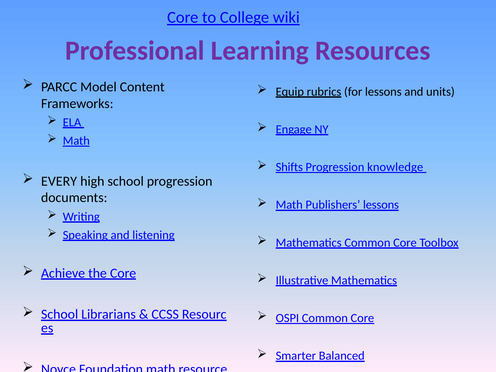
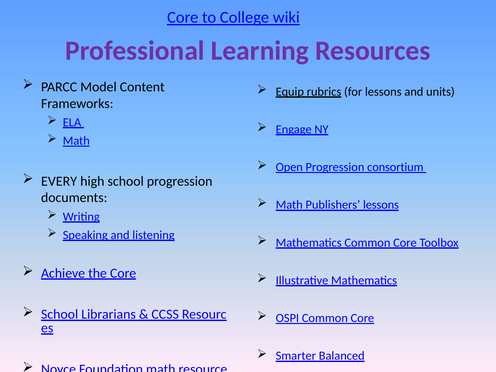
Shifts: Shifts -> Open
knowledge: knowledge -> consortium
